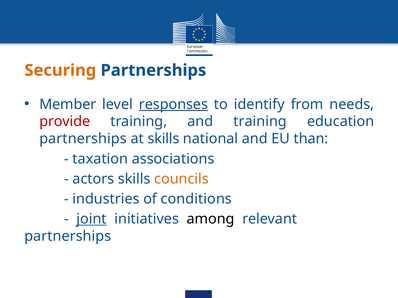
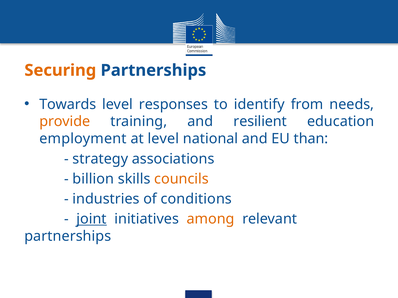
Member: Member -> Towards
responses underline: present -> none
provide colour: red -> orange
and training: training -> resilient
partnerships at (83, 139): partnerships -> employment
at skills: skills -> level
taxation: taxation -> strategy
actors: actors -> billion
among colour: black -> orange
